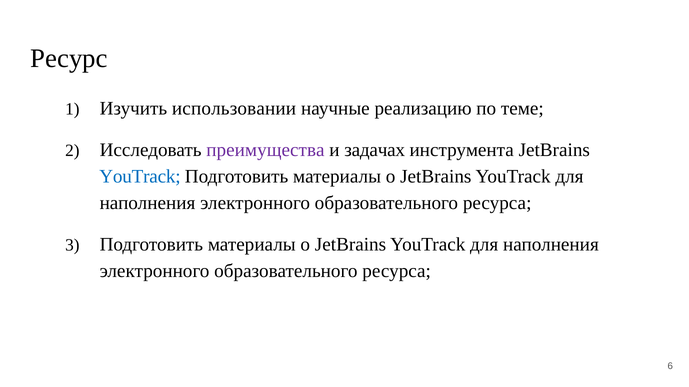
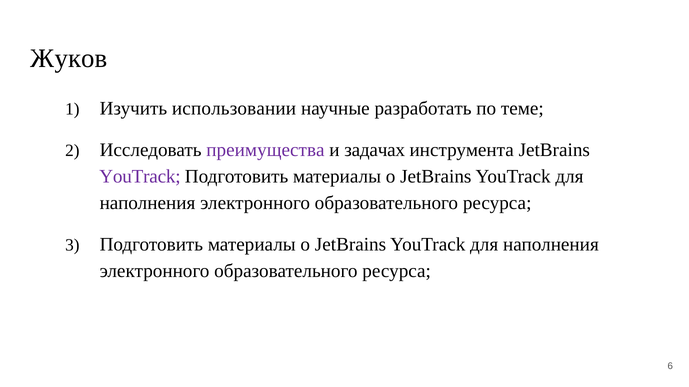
Ресурс: Ресурс -> Жуков
реализацию: реализацию -> разработать
YouTrack at (140, 177) colour: blue -> purple
